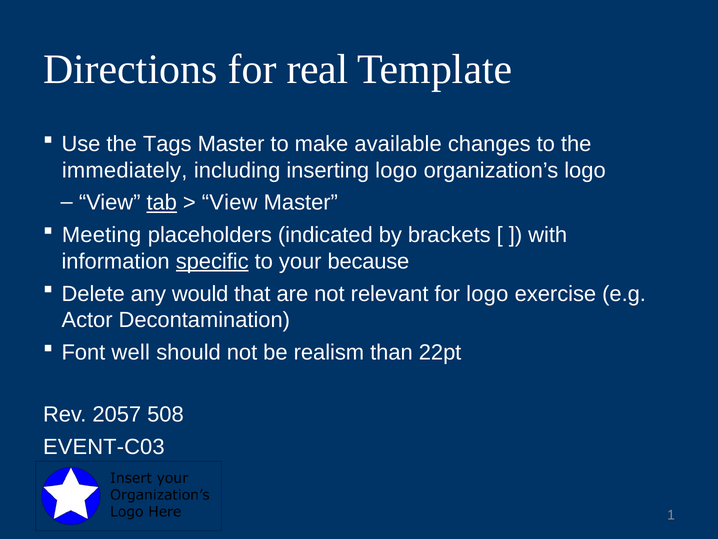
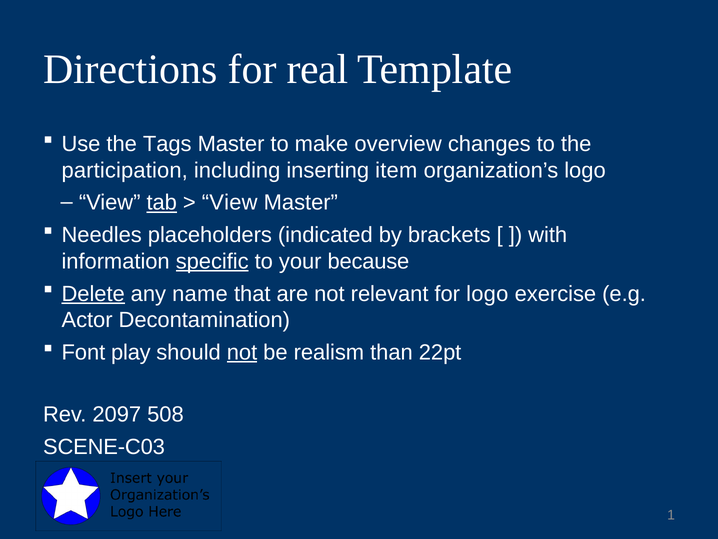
available: available -> overview
immediately: immediately -> participation
inserting logo: logo -> item
Meeting: Meeting -> Needles
Delete underline: none -> present
would: would -> name
well: well -> play
not at (242, 352) underline: none -> present
2057: 2057 -> 2097
EVENT-C03: EVENT-C03 -> SCENE-C03
